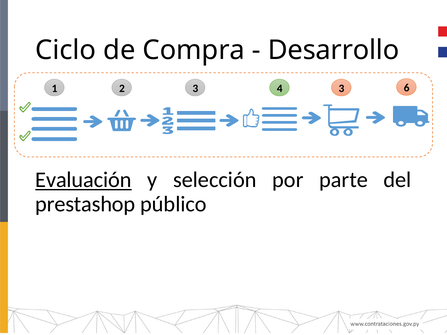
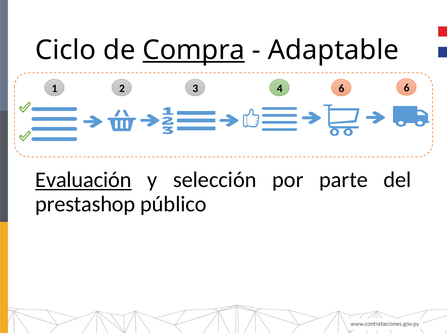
Compra underline: none -> present
Desarrollo: Desarrollo -> Adaptable
3 3: 3 -> 6
